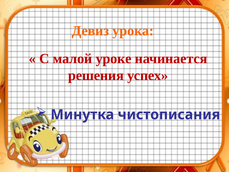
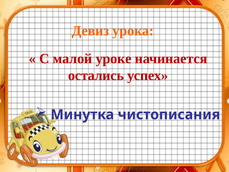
решения: решения -> остались
